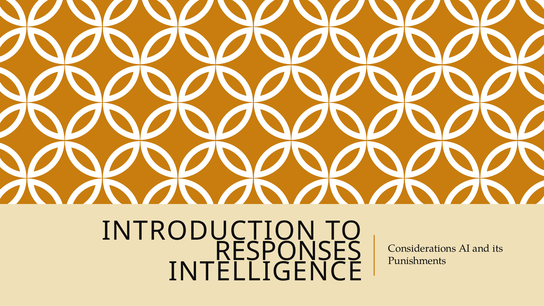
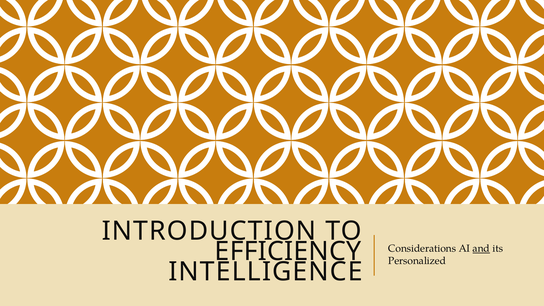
RESPONSES: RESPONSES -> EFFICIENCY
and underline: none -> present
Punishments: Punishments -> Personalized
